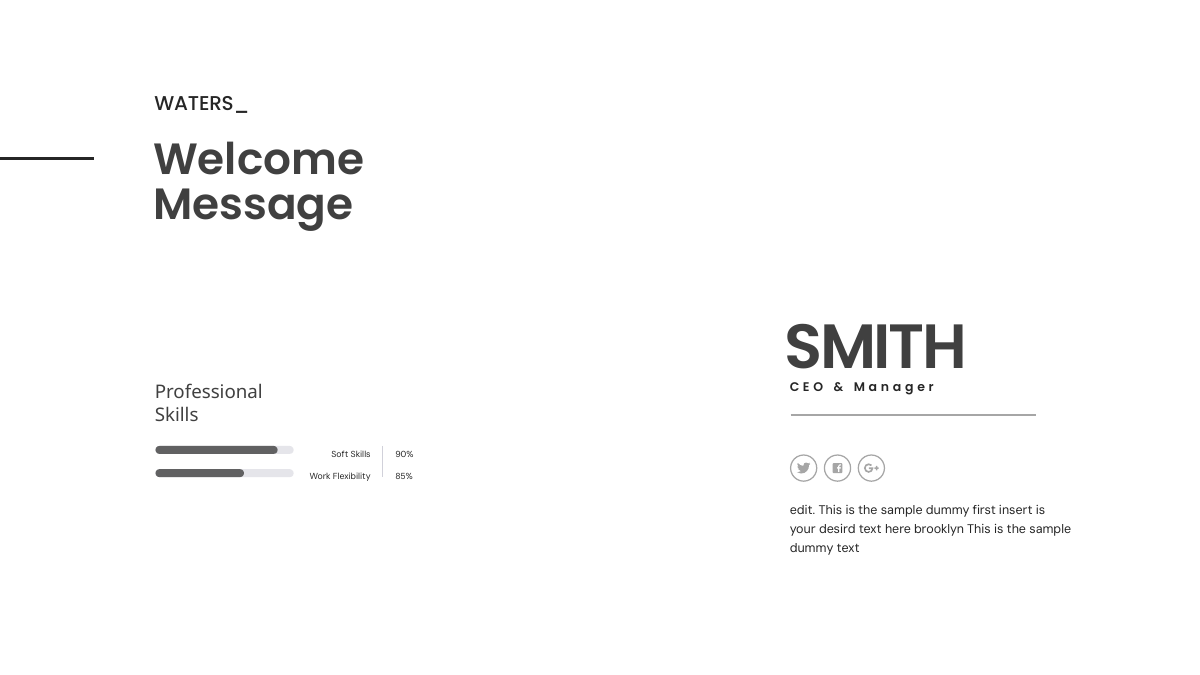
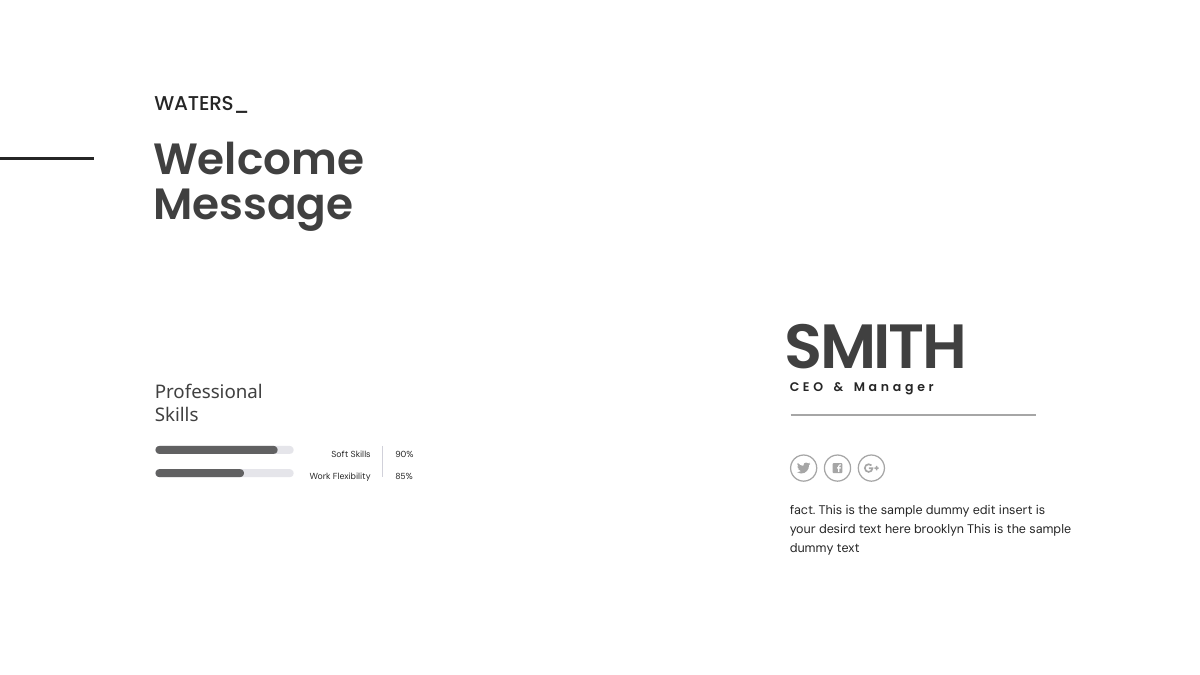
edit: edit -> fact
first: first -> edit
